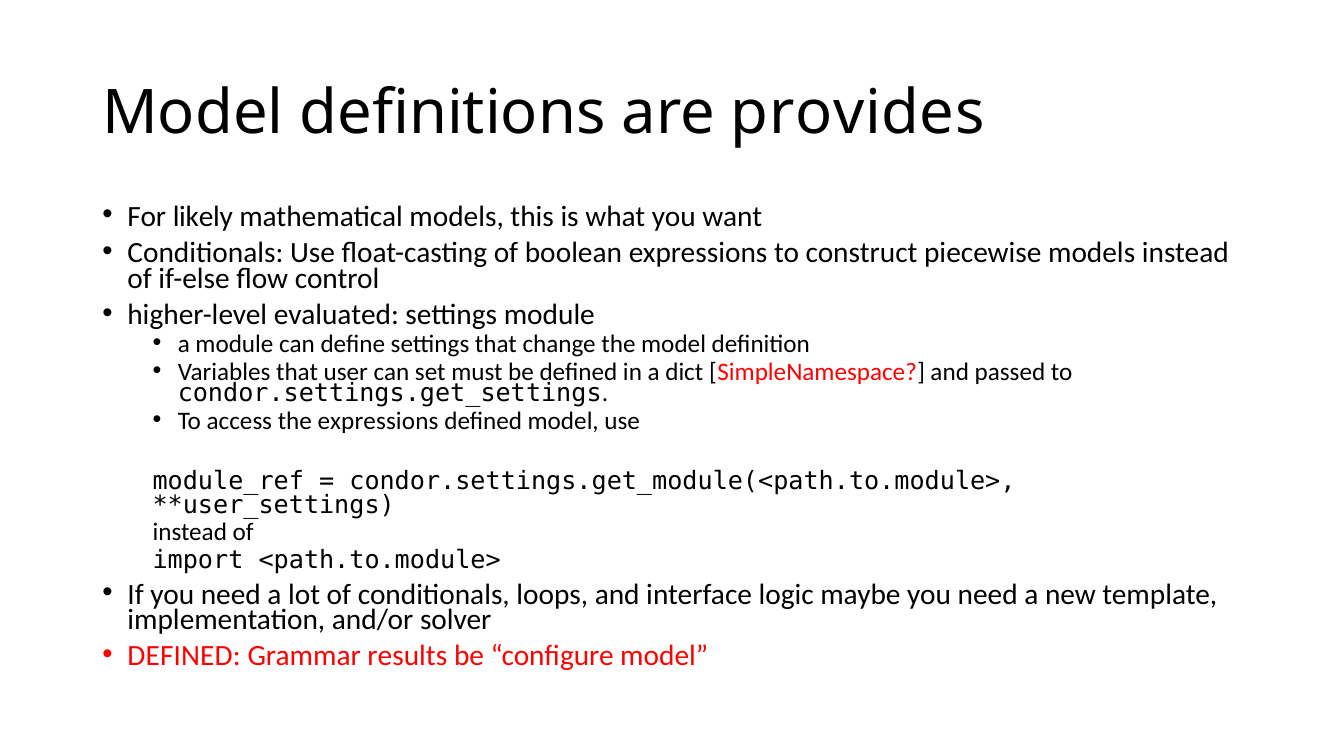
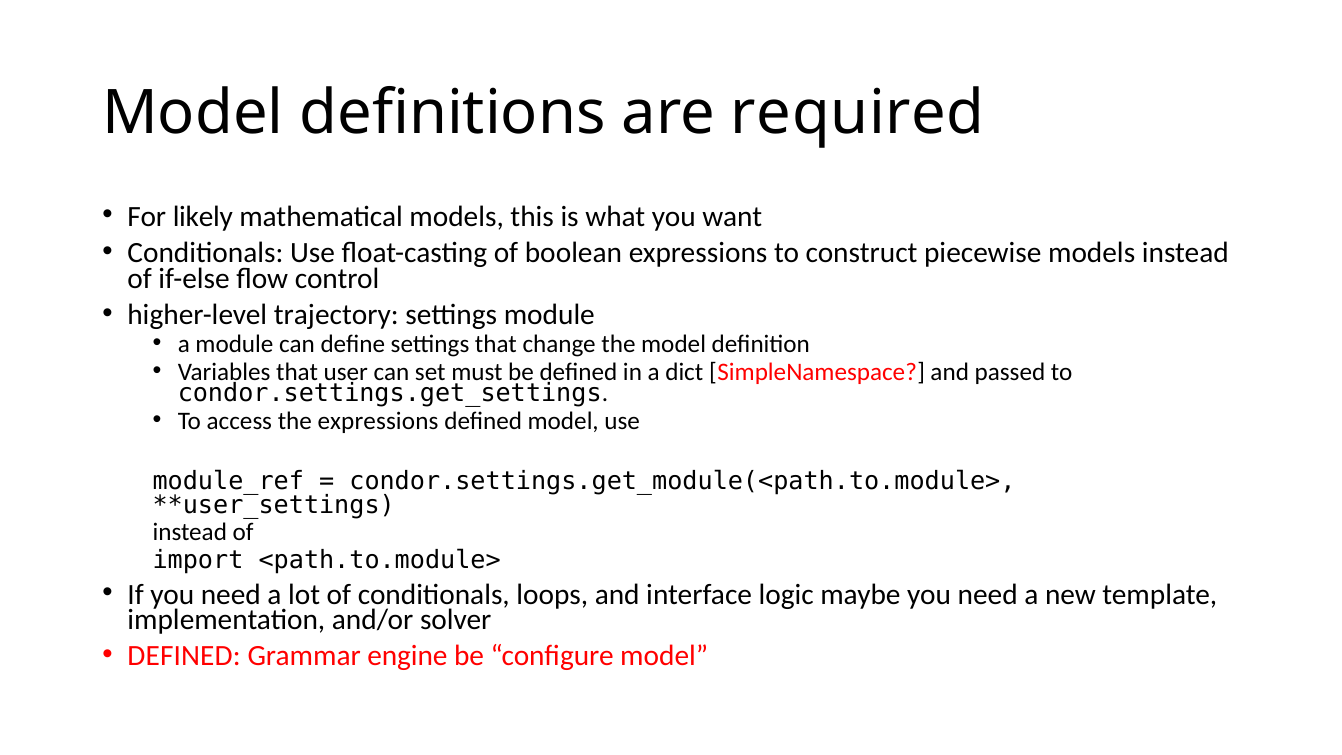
provides: provides -> required
evaluated: evaluated -> trajectory
results: results -> engine
